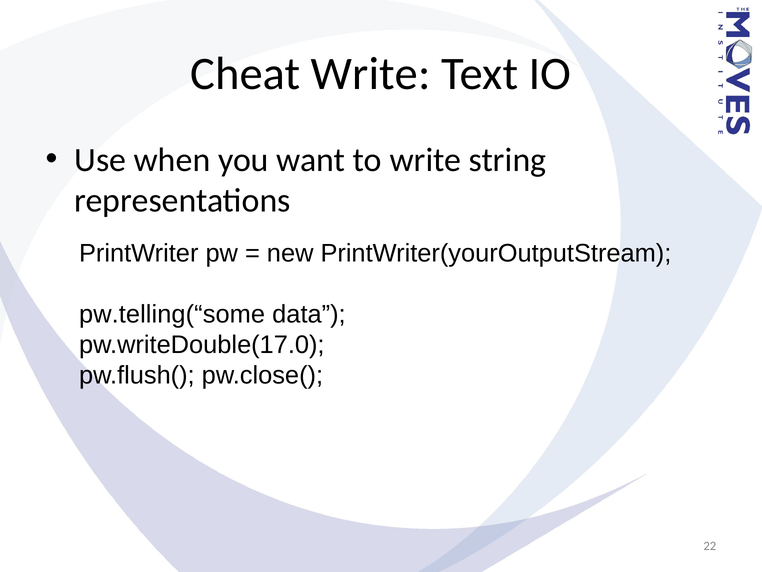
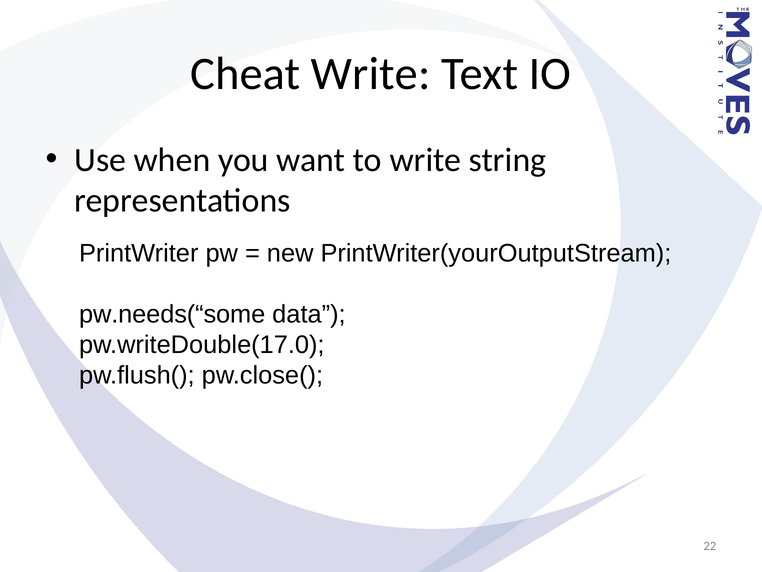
pw.telling(“some: pw.telling(“some -> pw.needs(“some
